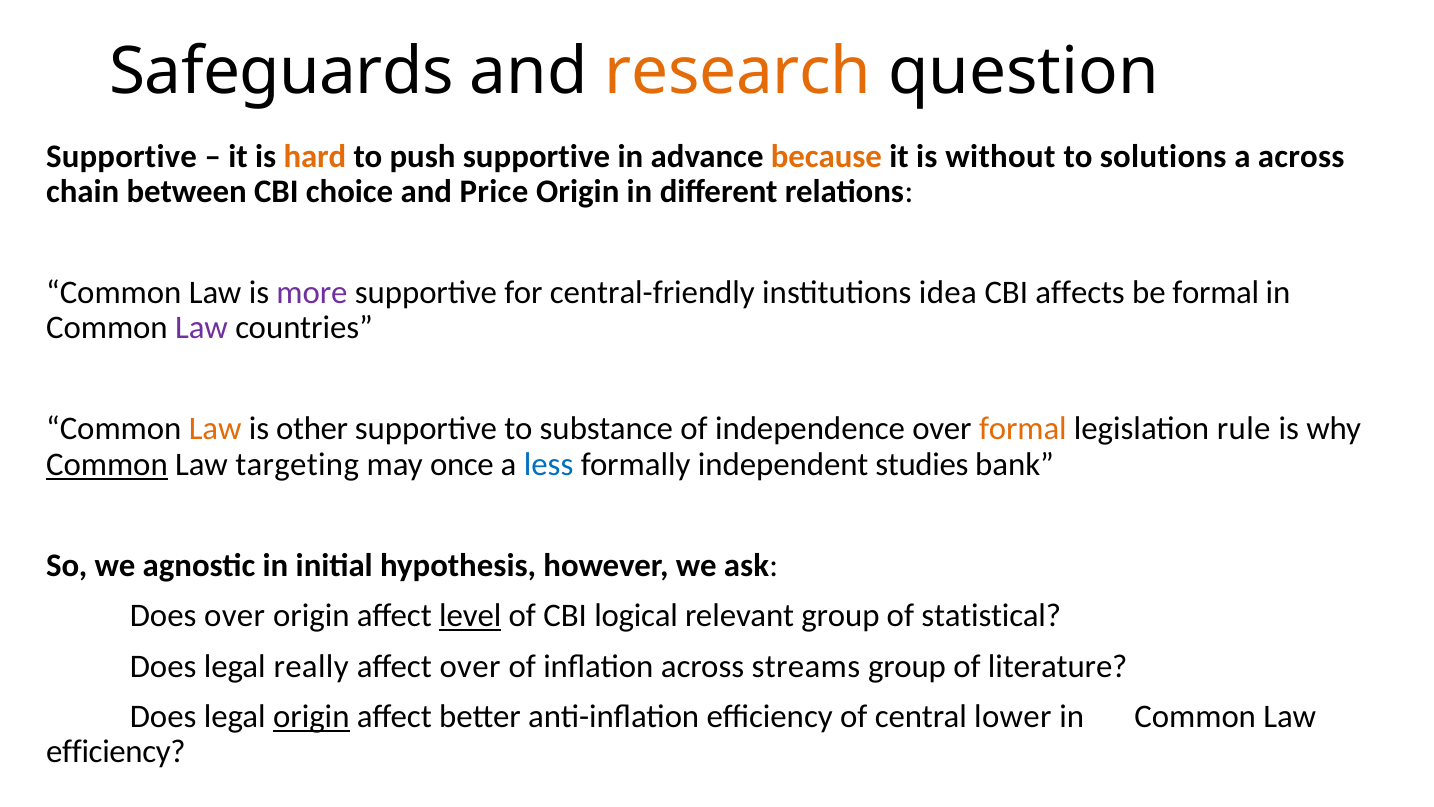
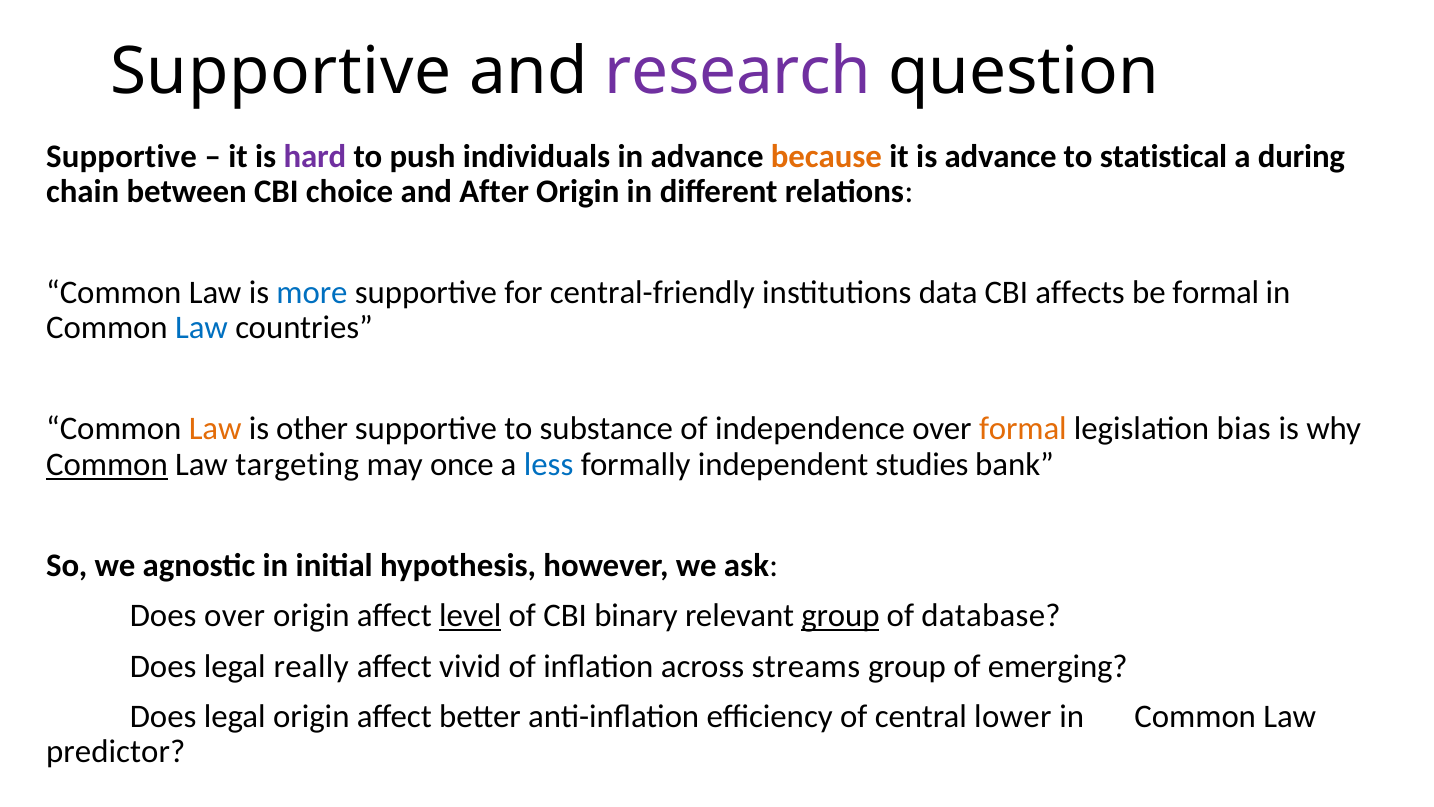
Safeguards at (281, 72): Safeguards -> Supportive
research colour: orange -> purple
hard colour: orange -> purple
push supportive: supportive -> individuals
is without: without -> advance
solutions: solutions -> statistical
a across: across -> during
Price: Price -> After
more colour: purple -> blue
idea: idea -> data
Law at (202, 328) colour: purple -> blue
rule: rule -> bias
logical: logical -> binary
group at (840, 615) underline: none -> present
statistical: statistical -> database
affect over: over -> vivid
literature: literature -> emerging
origin at (311, 716) underline: present -> none
efficiency at (116, 752): efficiency -> predictor
